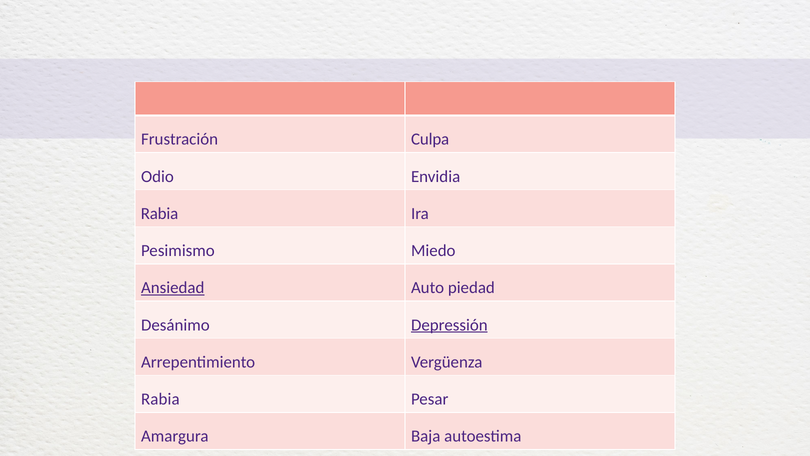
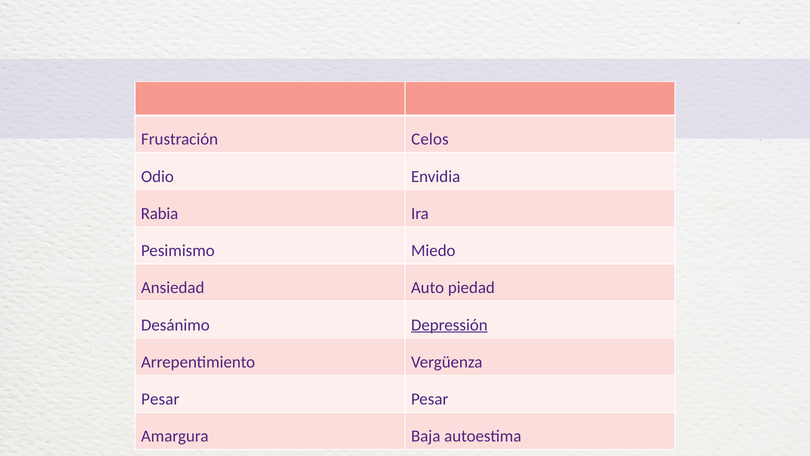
Culpa: Culpa -> Celos
Ansiedad underline: present -> none
Rabia at (160, 399): Rabia -> Pesar
